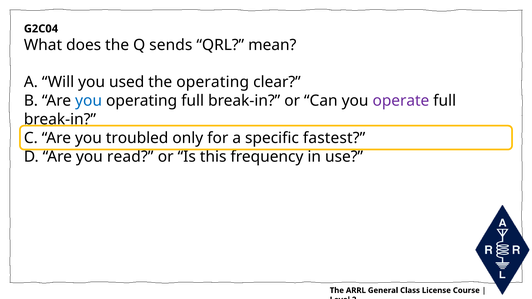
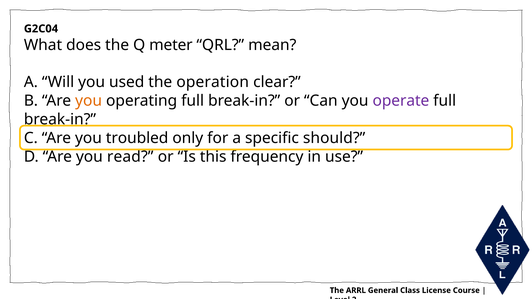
sends: sends -> meter
the operating: operating -> operation
you at (89, 101) colour: blue -> orange
fastest: fastest -> should
